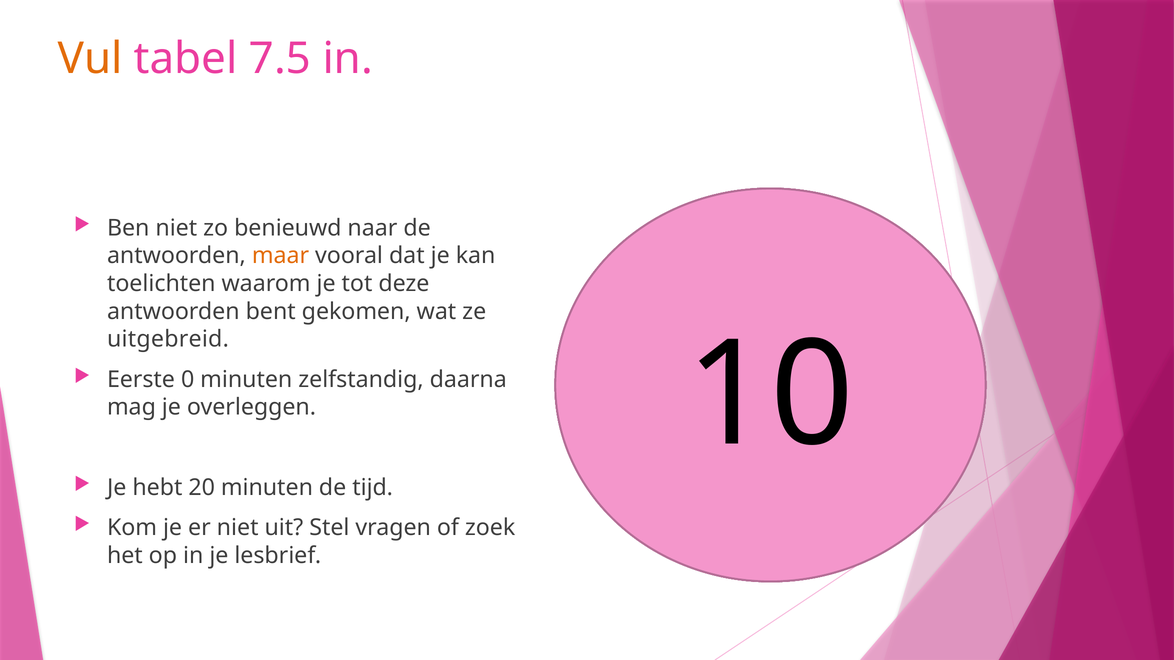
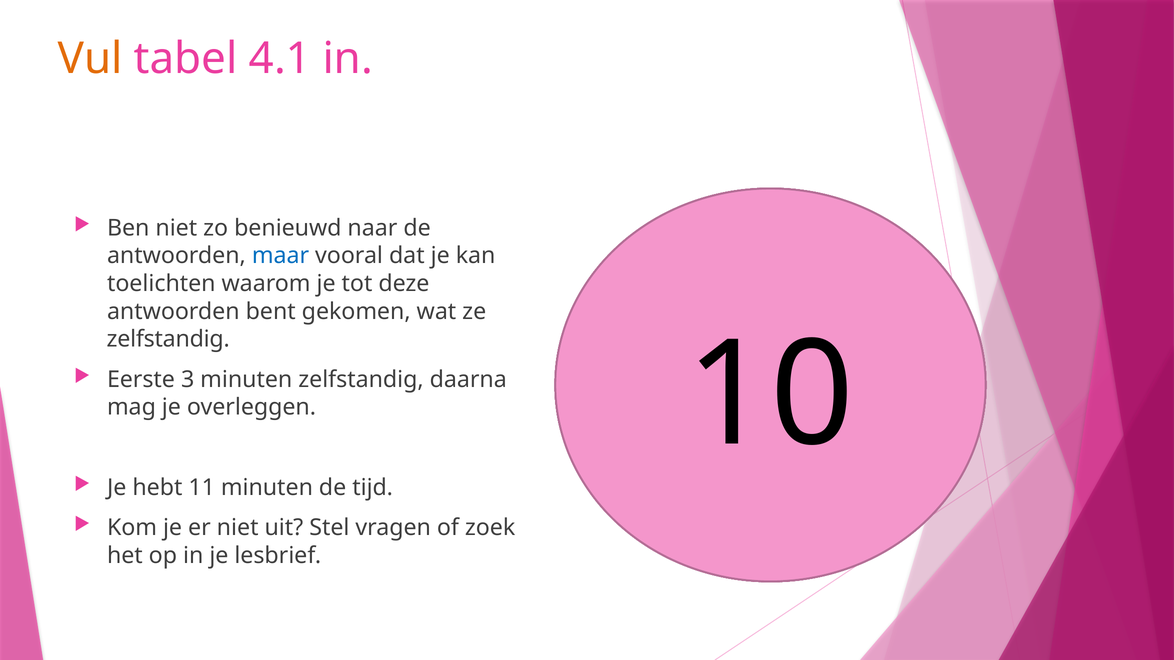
7.5: 7.5 -> 4.1
maar colour: orange -> blue
uitgebreid at (168, 340): uitgebreid -> zelfstandig
0: 0 -> 3
20: 20 -> 11
